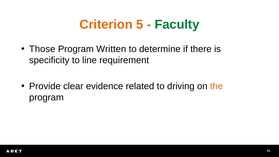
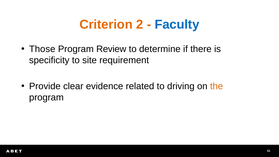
5: 5 -> 2
Faculty colour: green -> blue
Written: Written -> Review
line: line -> site
